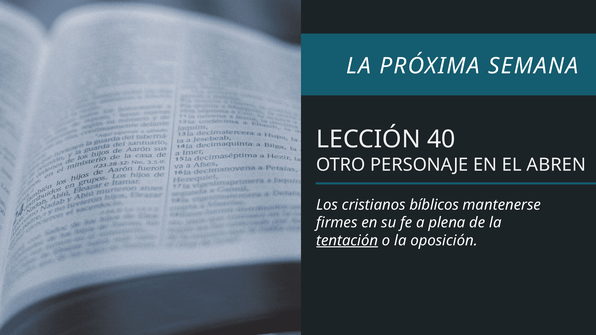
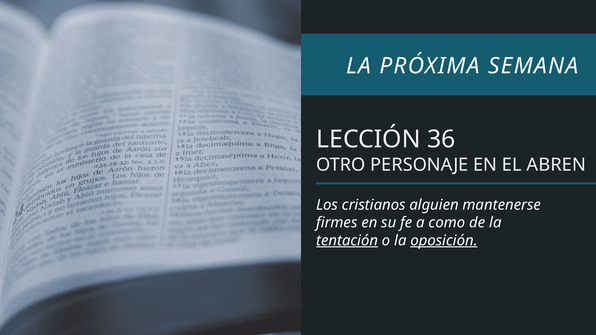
40: 40 -> 36
bíblicos: bíblicos -> alguien
plena: plena -> como
oposición underline: none -> present
